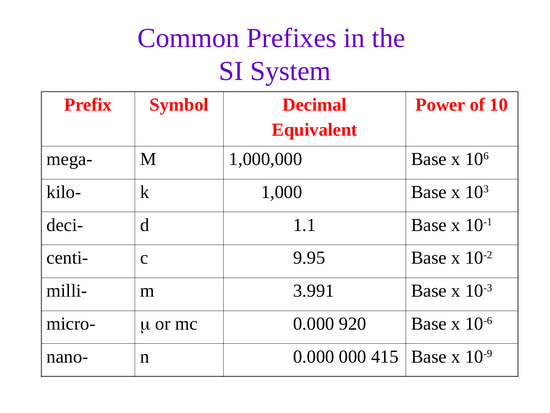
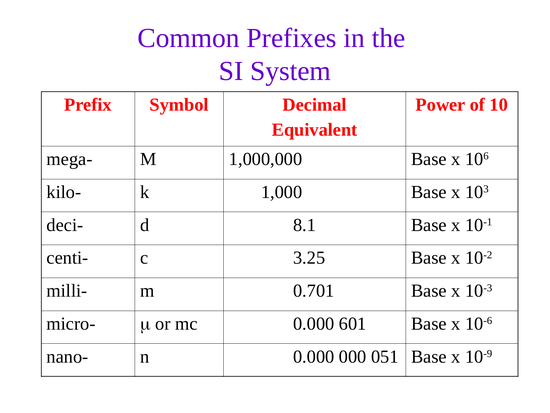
1.1: 1.1 -> 8.1
9.95: 9.95 -> 3.25
3.991: 3.991 -> 0.701
920: 920 -> 601
415: 415 -> 051
